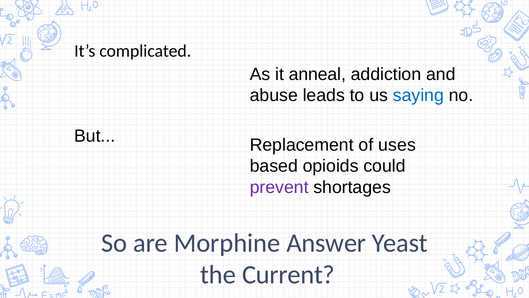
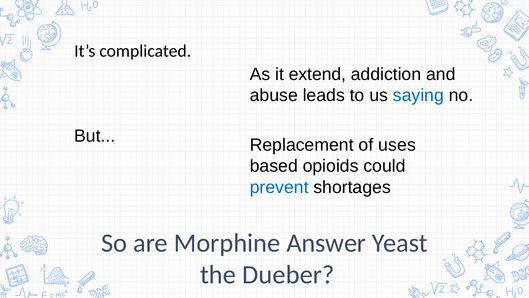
anneal: anneal -> extend
prevent colour: purple -> blue
Current: Current -> Dueber
